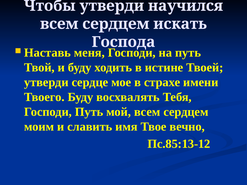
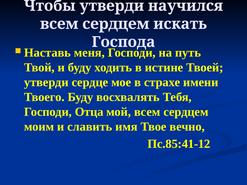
Господи Путь: Путь -> Отца
Пс.85:13-12: Пс.85:13-12 -> Пс.85:41-12
